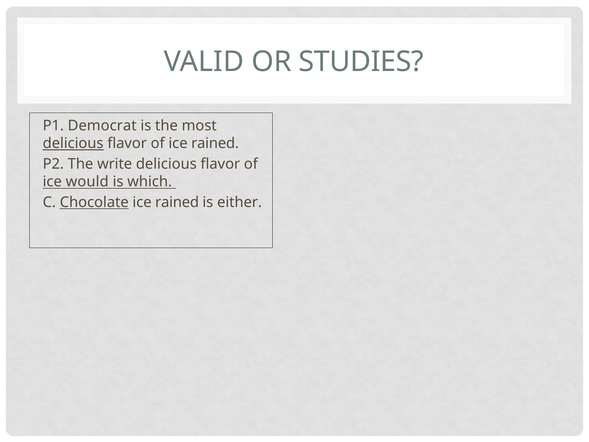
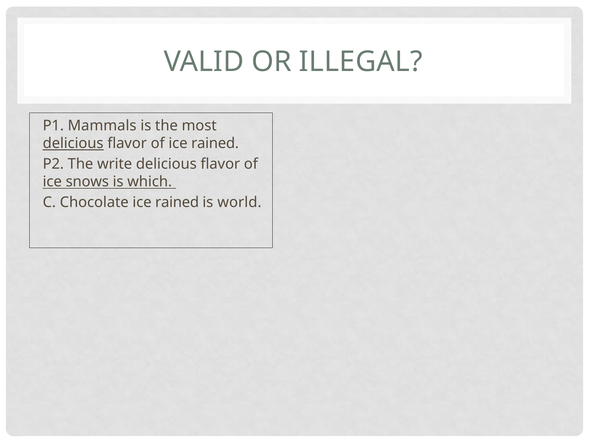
STUDIES: STUDIES -> ILLEGAL
Democrat: Democrat -> Mammals
would: would -> snows
Chocolate underline: present -> none
either: either -> world
